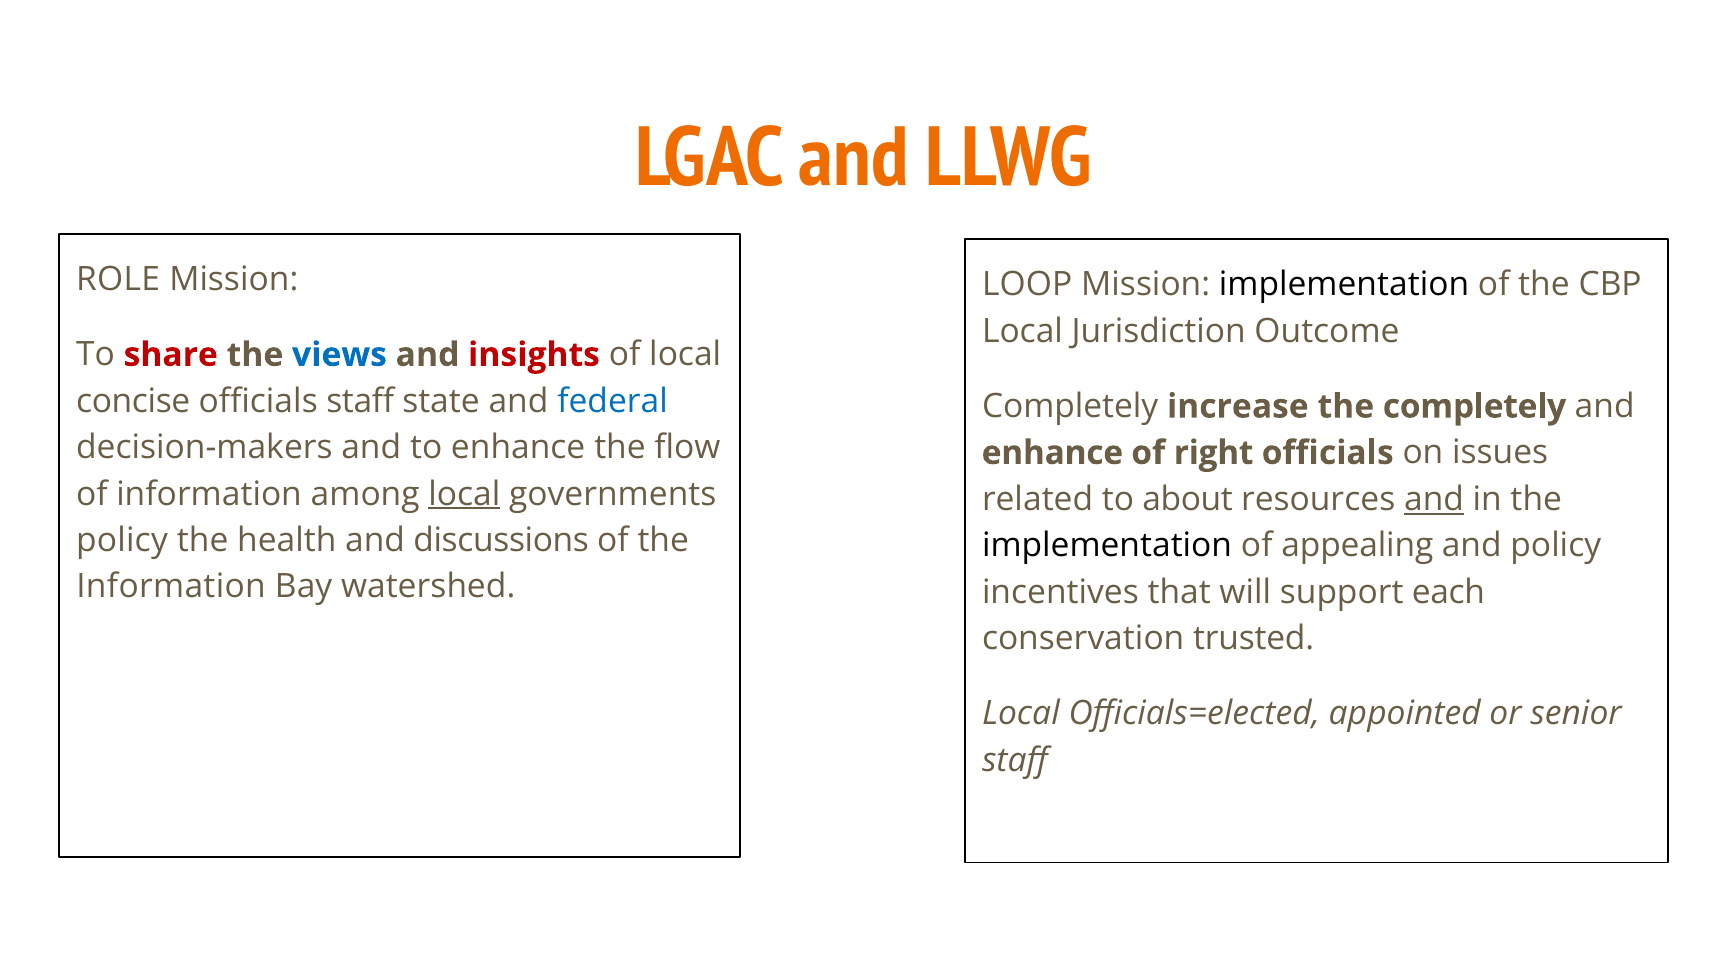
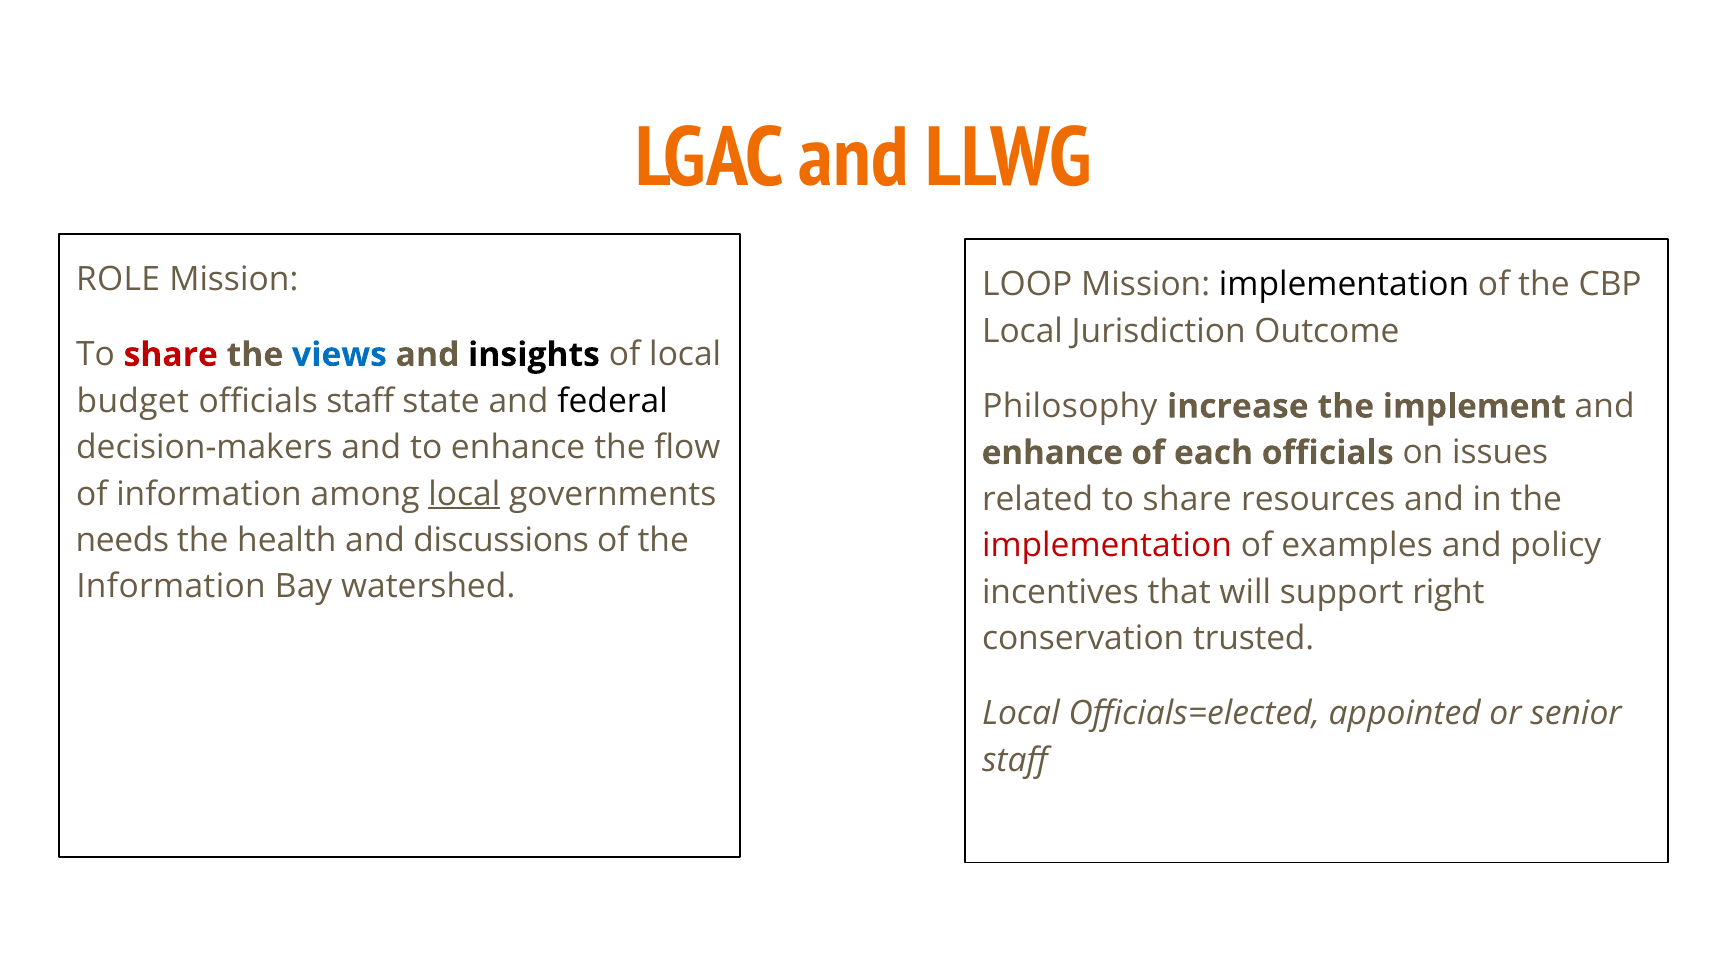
insights colour: red -> black
concise: concise -> budget
federal colour: blue -> black
Completely at (1070, 407): Completely -> Philosophy
the completely: completely -> implement
right: right -> each
related to about: about -> share
and at (1434, 500) underline: present -> none
policy at (122, 541): policy -> needs
implementation at (1107, 546) colour: black -> red
appealing: appealing -> examples
each: each -> right
